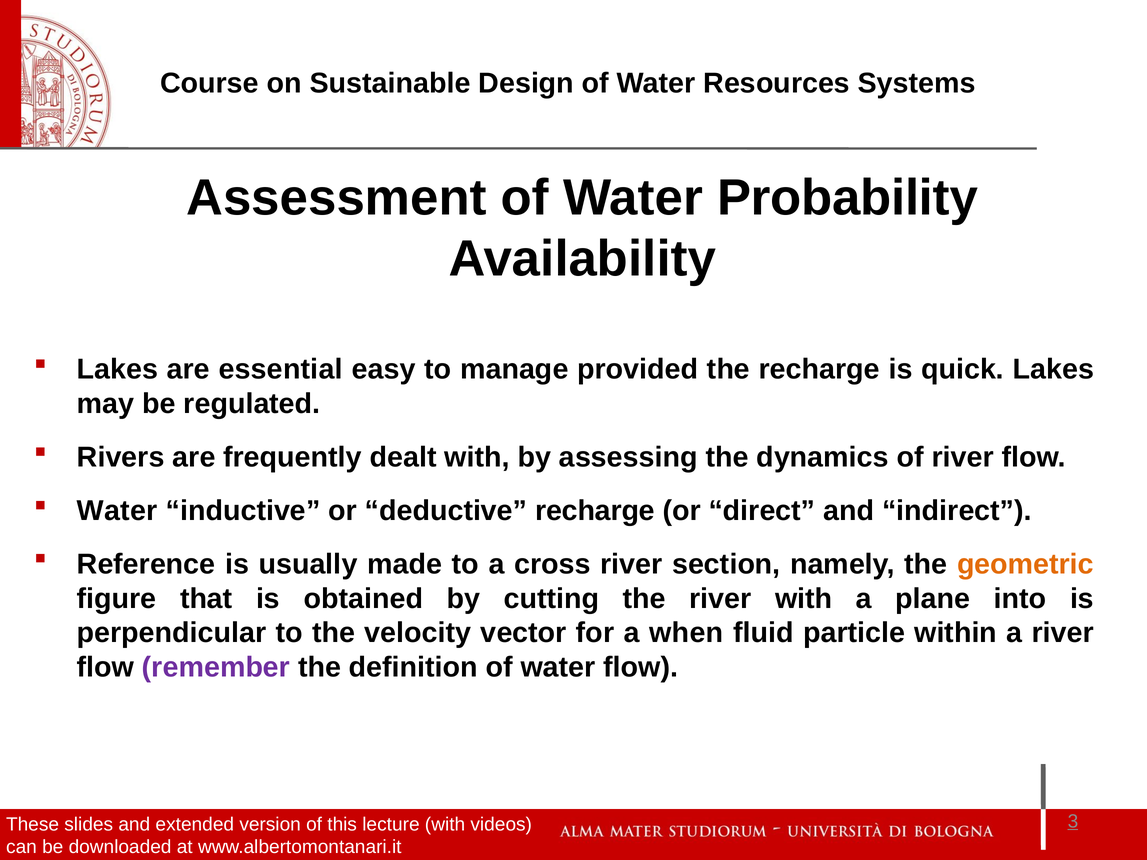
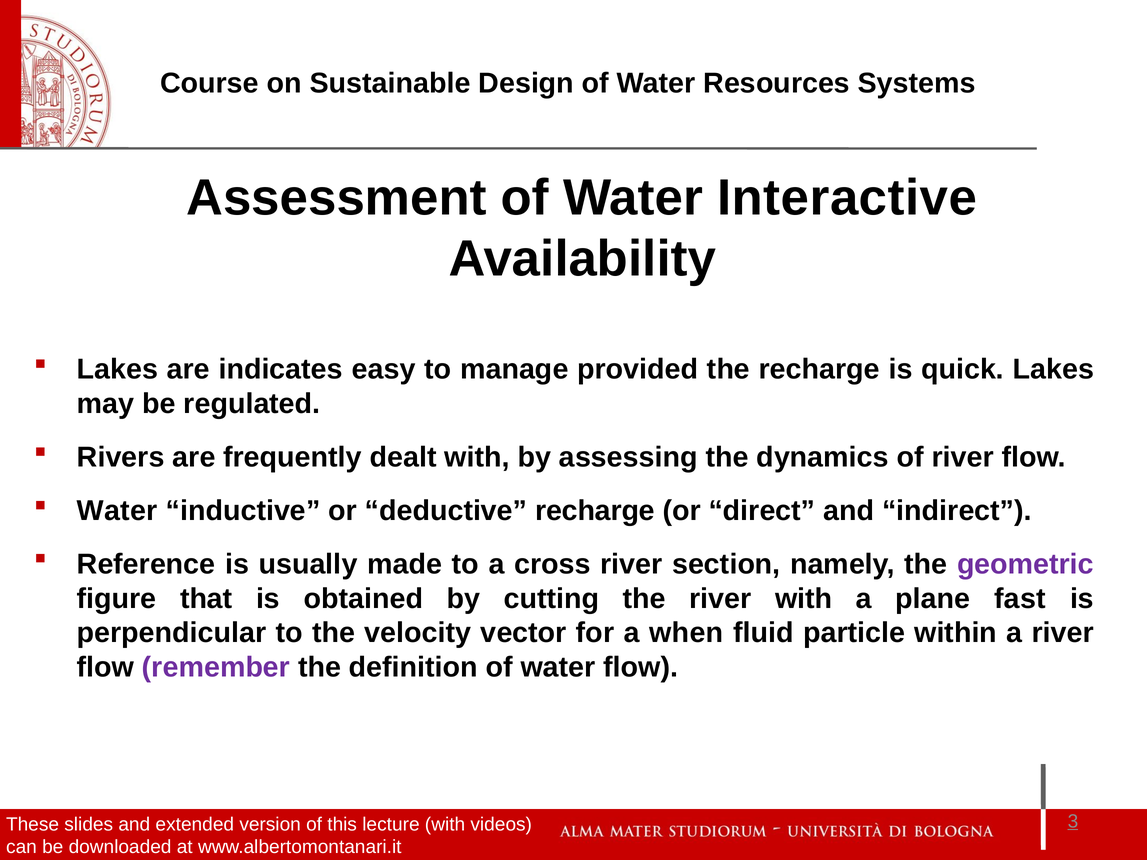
Probability: Probability -> Interactive
essential: essential -> indicates
geometric colour: orange -> purple
into: into -> fast
